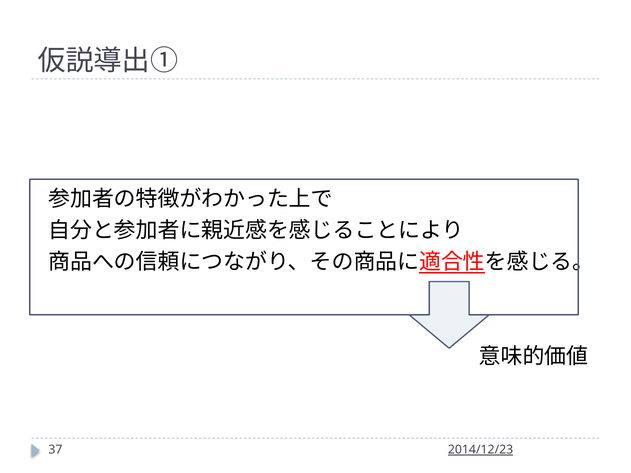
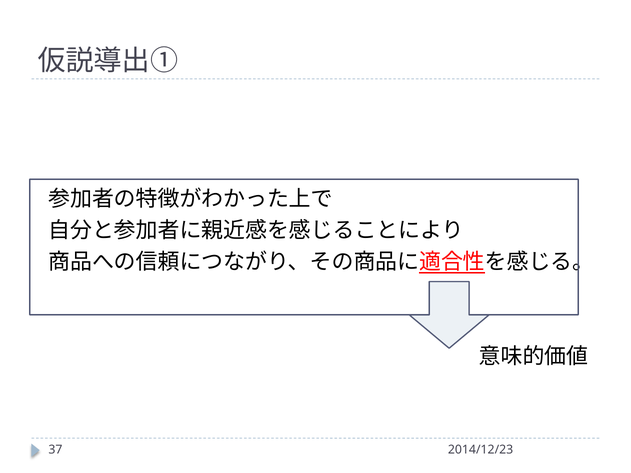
2014/12/23 underline: present -> none
